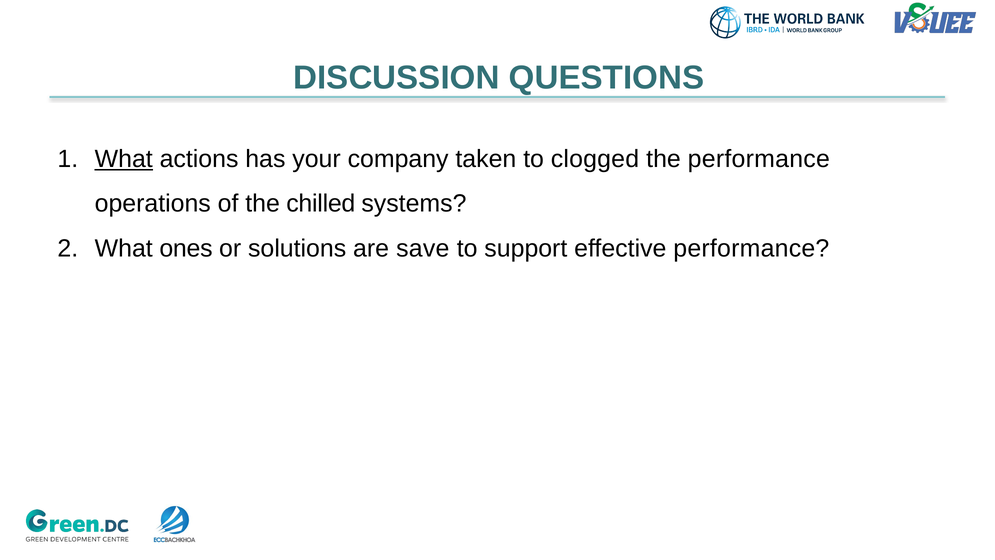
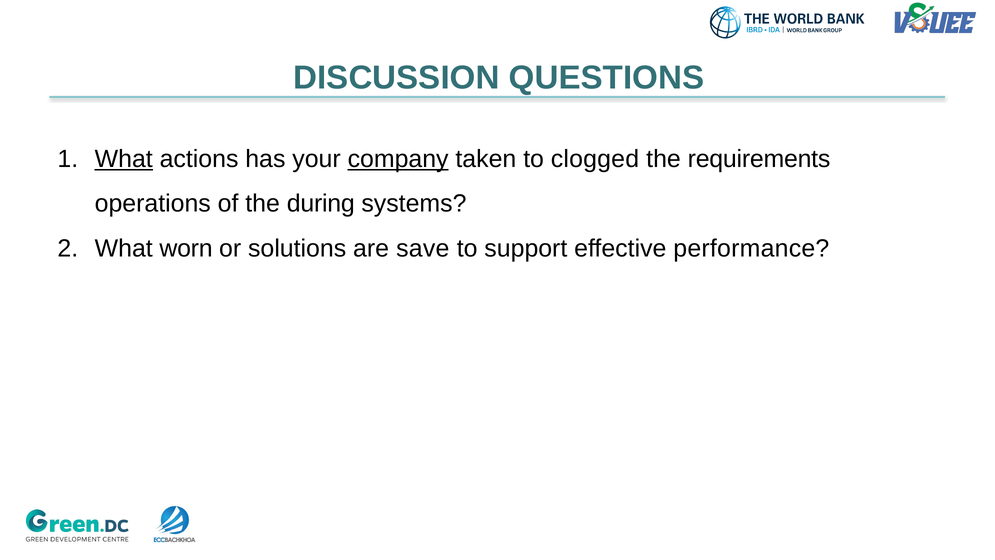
company underline: none -> present
the performance: performance -> requirements
chilled: chilled -> during
ones: ones -> worn
